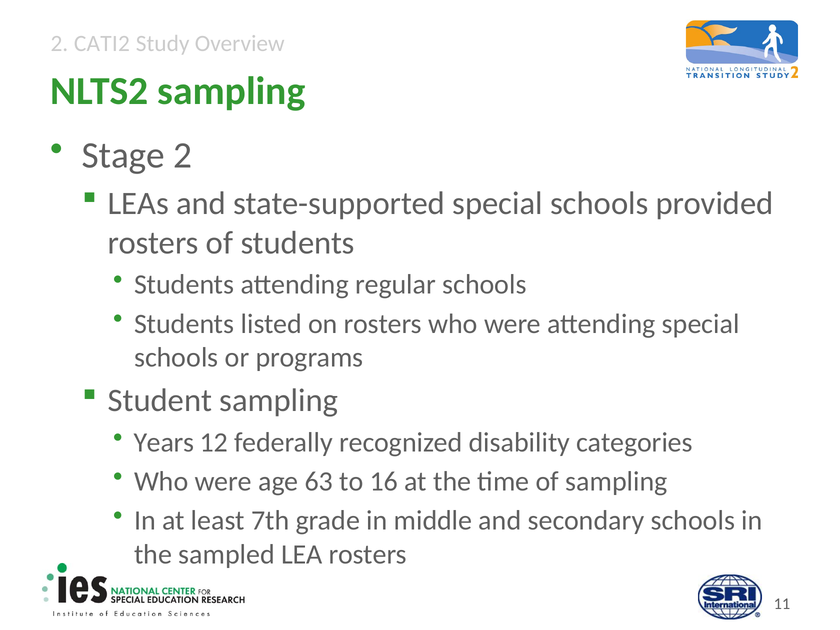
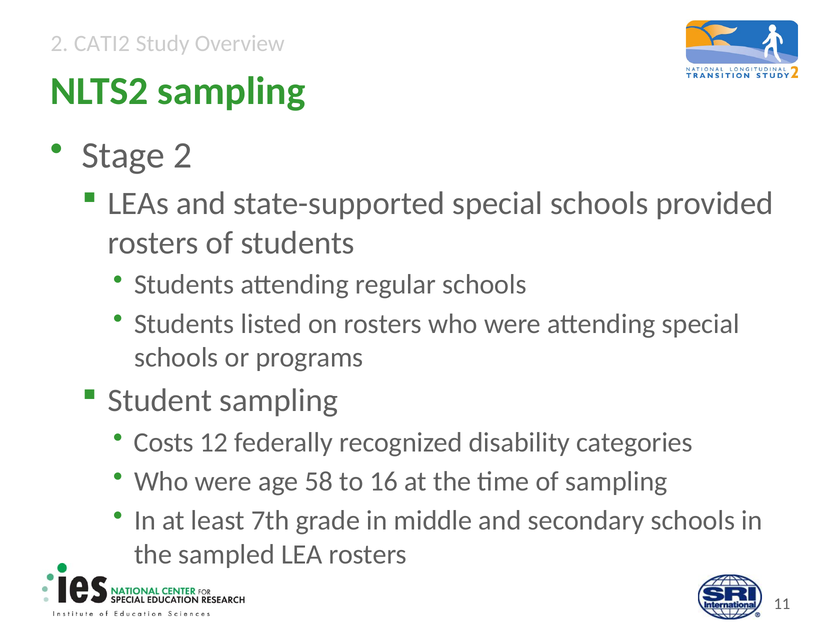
Years: Years -> Costs
63: 63 -> 58
